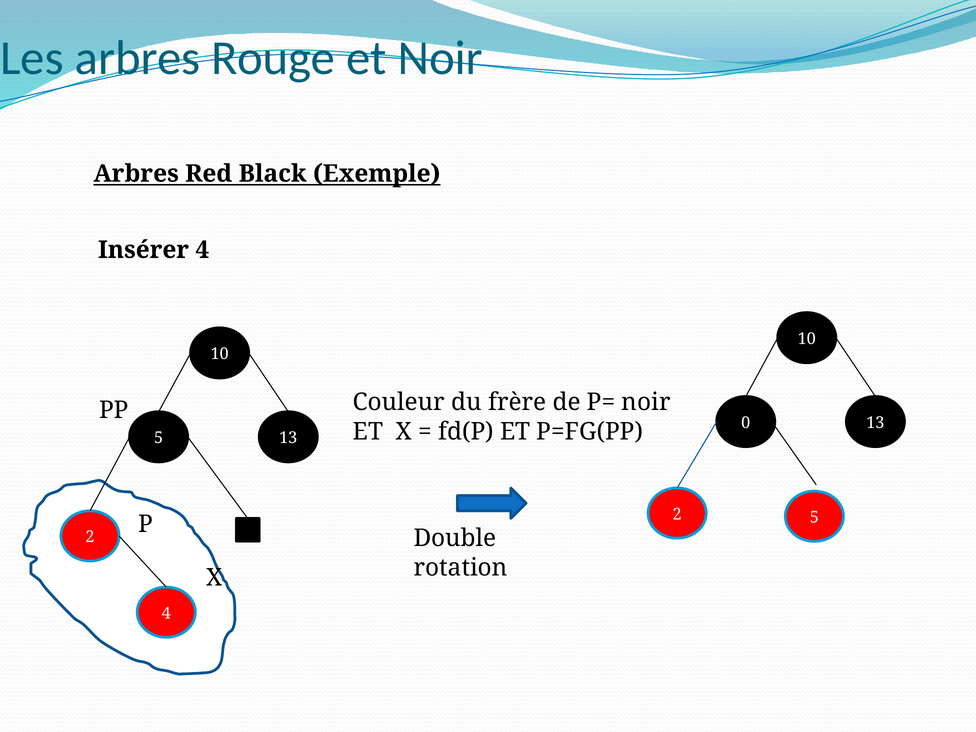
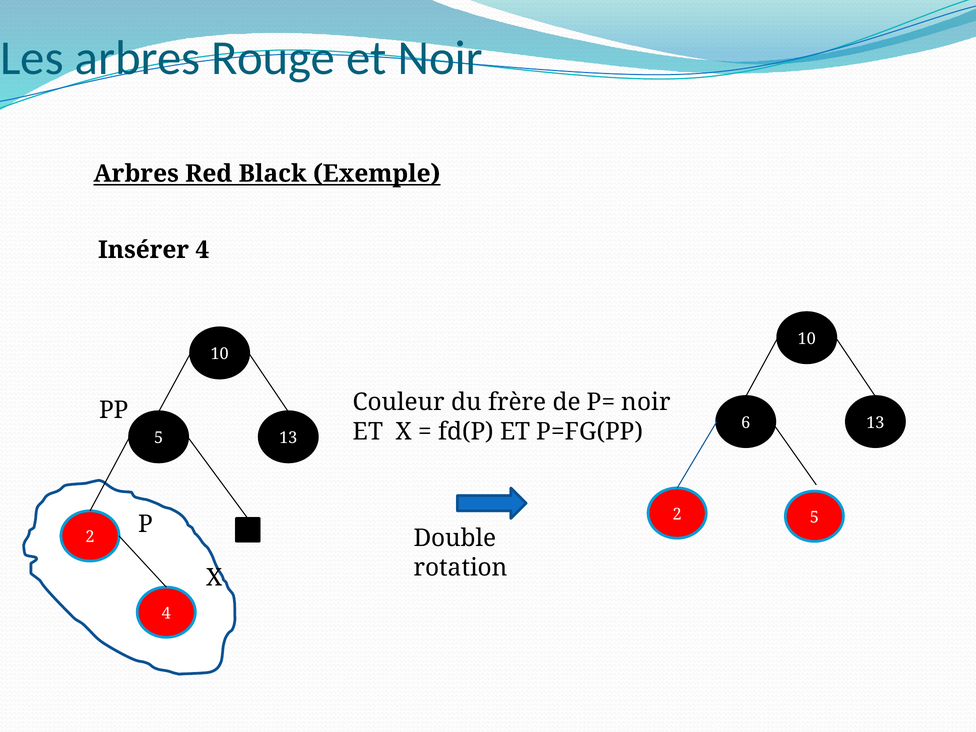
0: 0 -> 6
